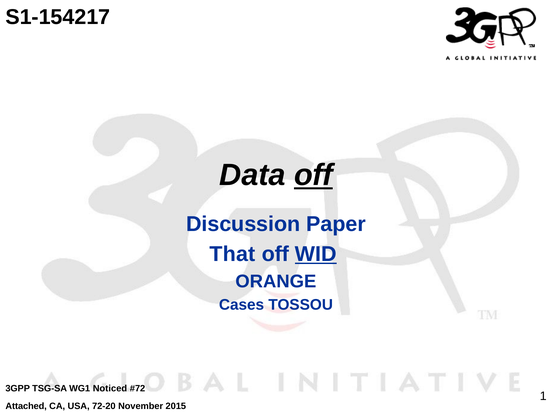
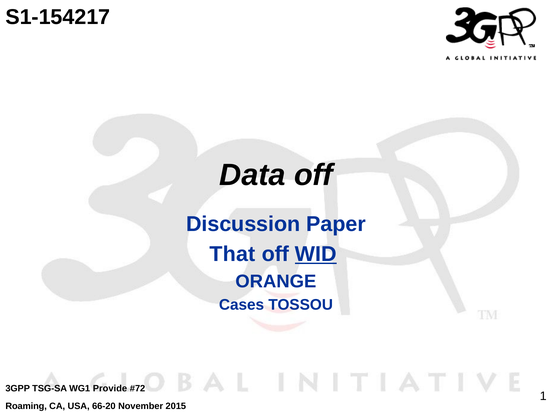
off at (314, 175) underline: present -> none
Noticed: Noticed -> Provide
Attached: Attached -> Roaming
72-20: 72-20 -> 66-20
